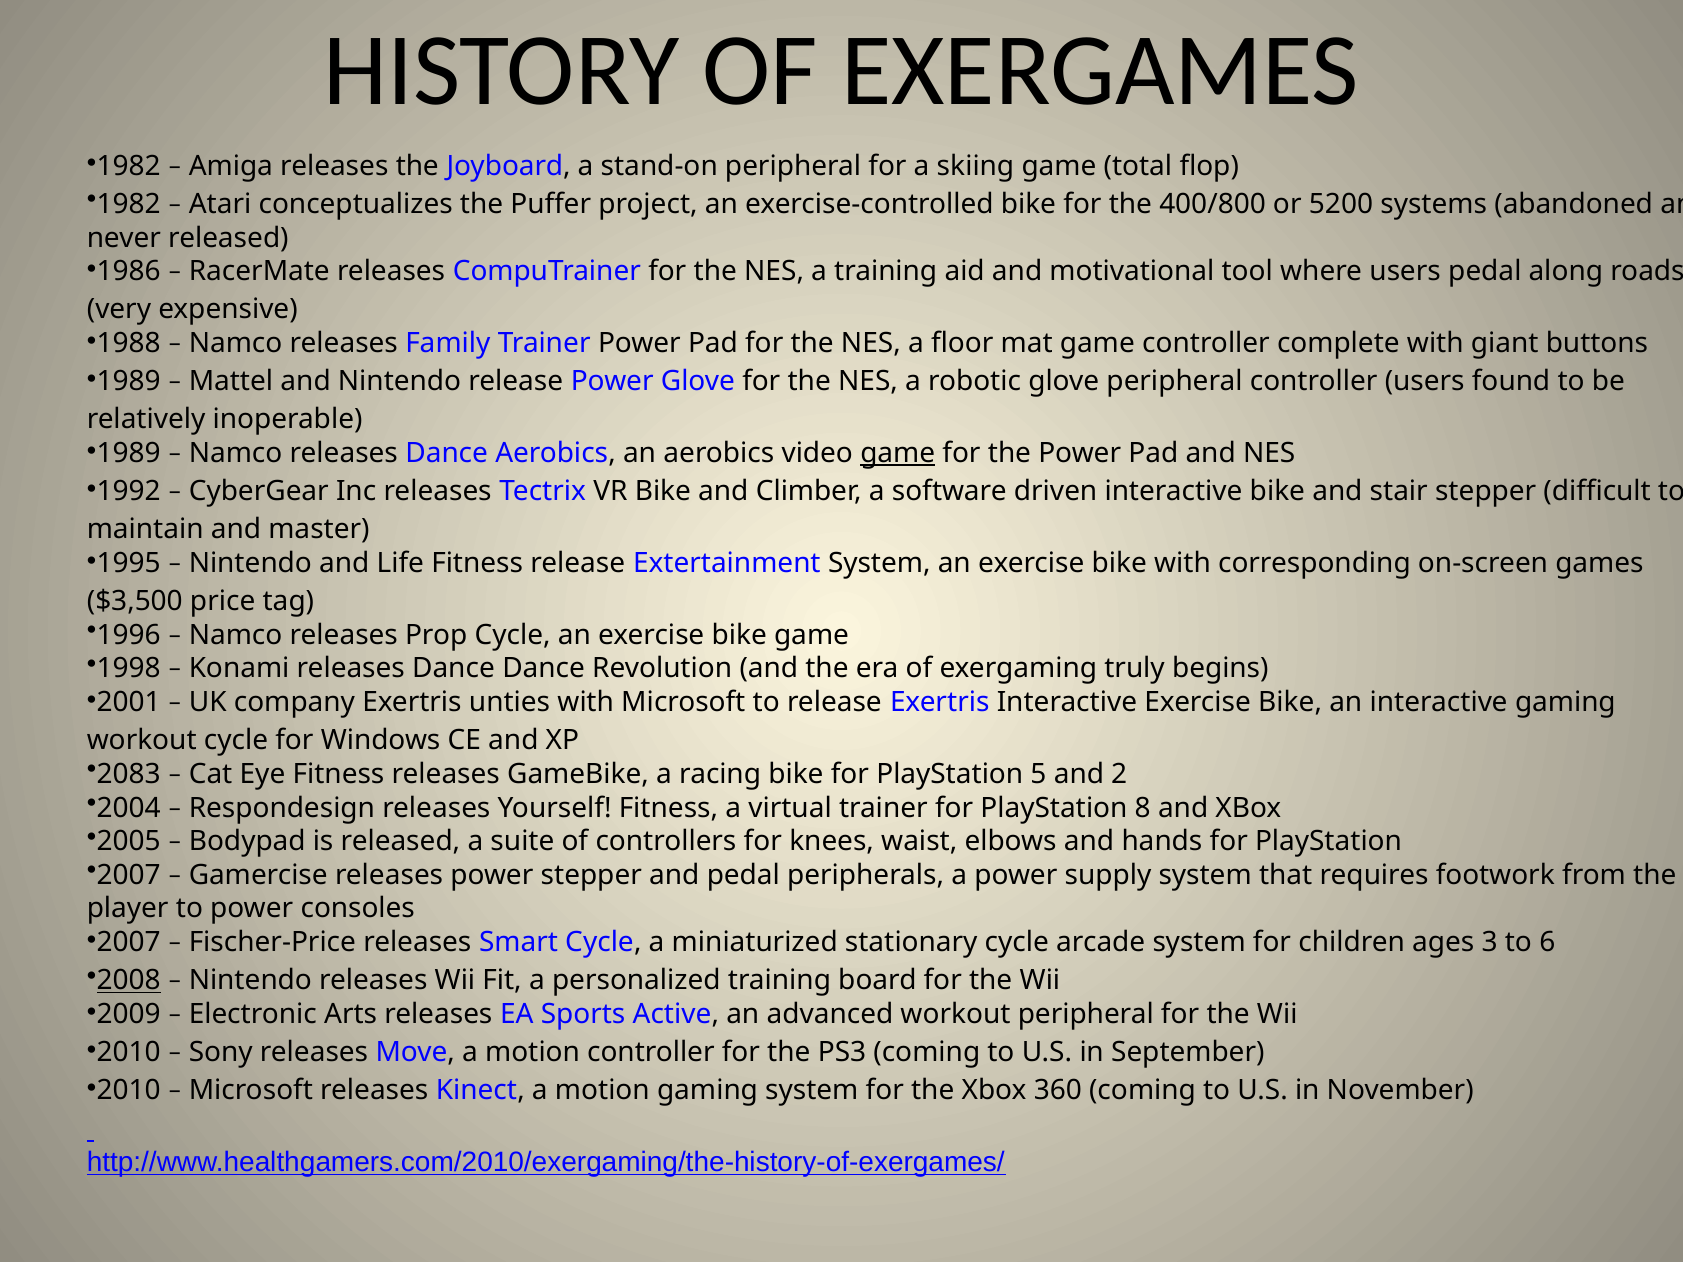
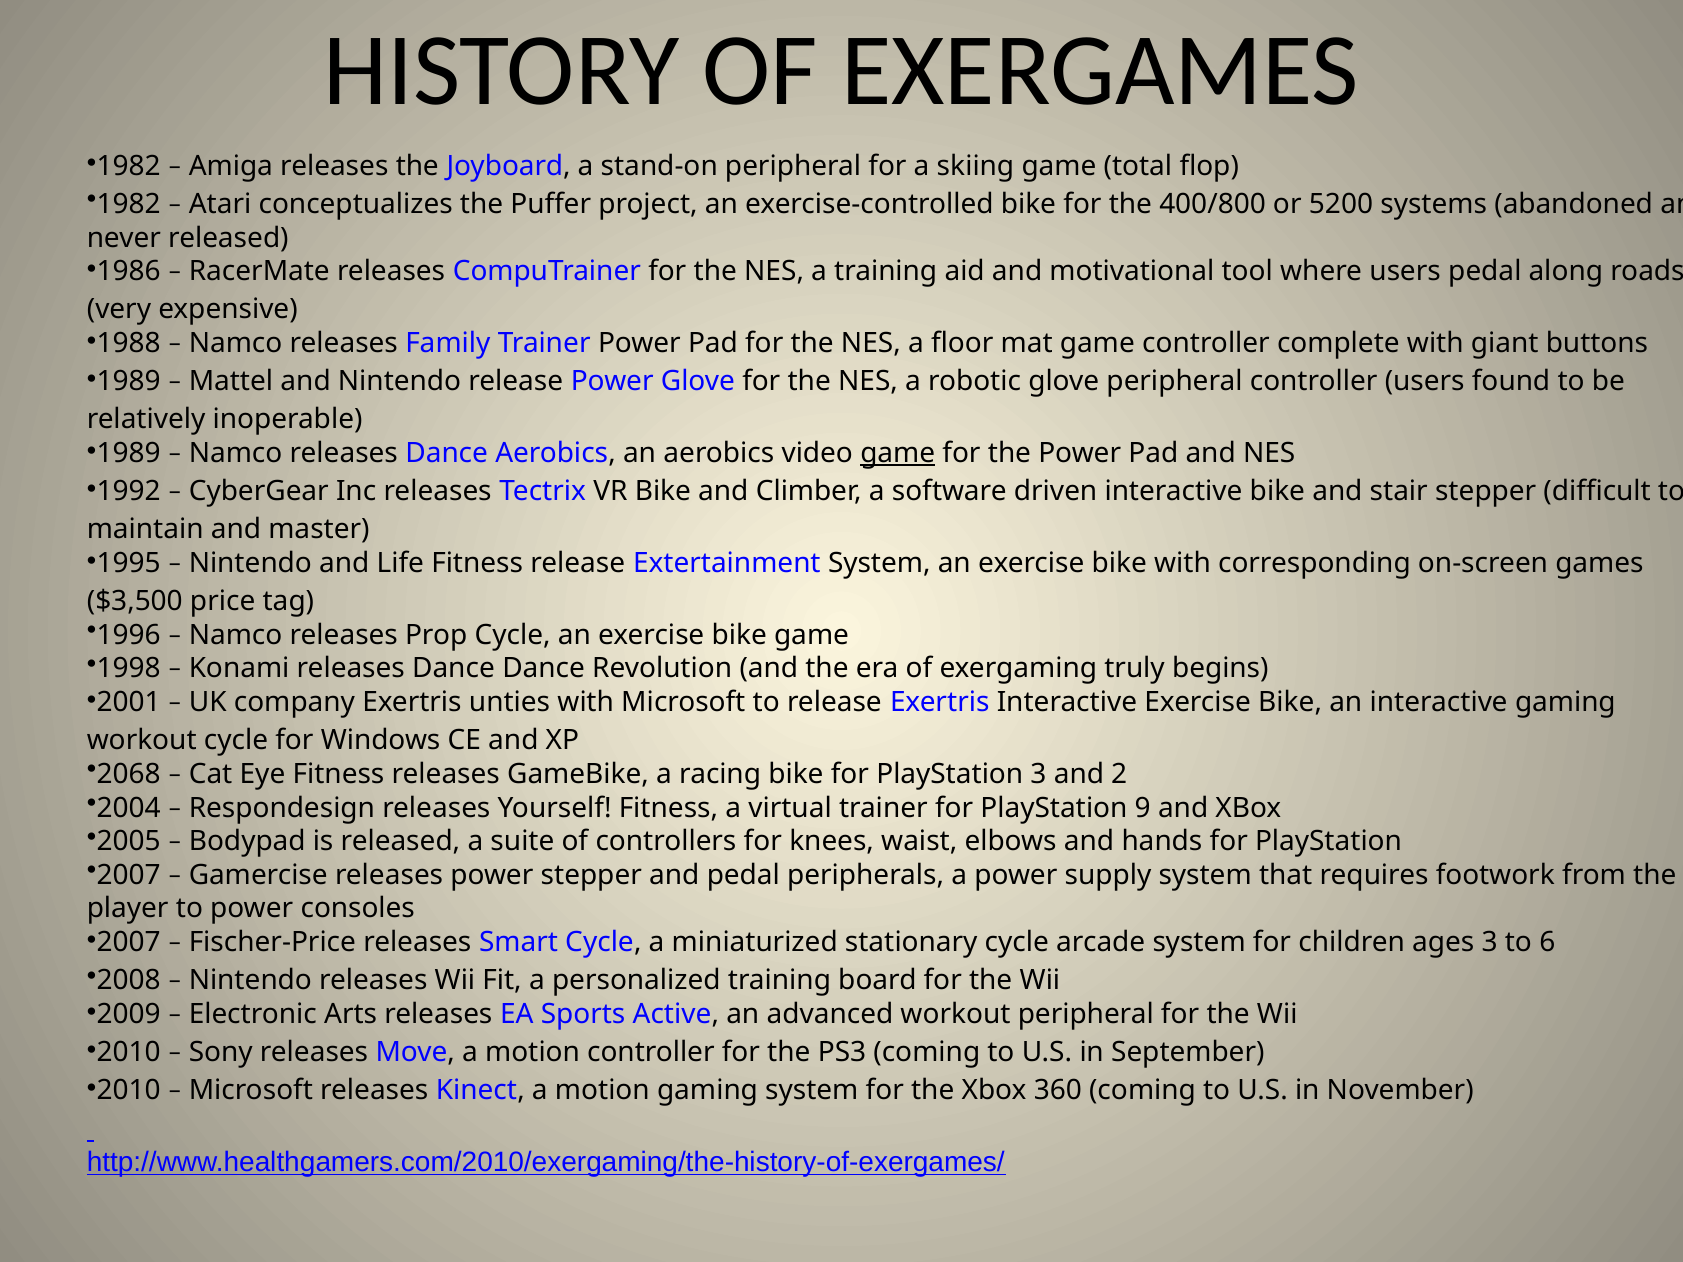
2083: 2083 -> 2068
PlayStation 5: 5 -> 3
8: 8 -> 9
2008 underline: present -> none
